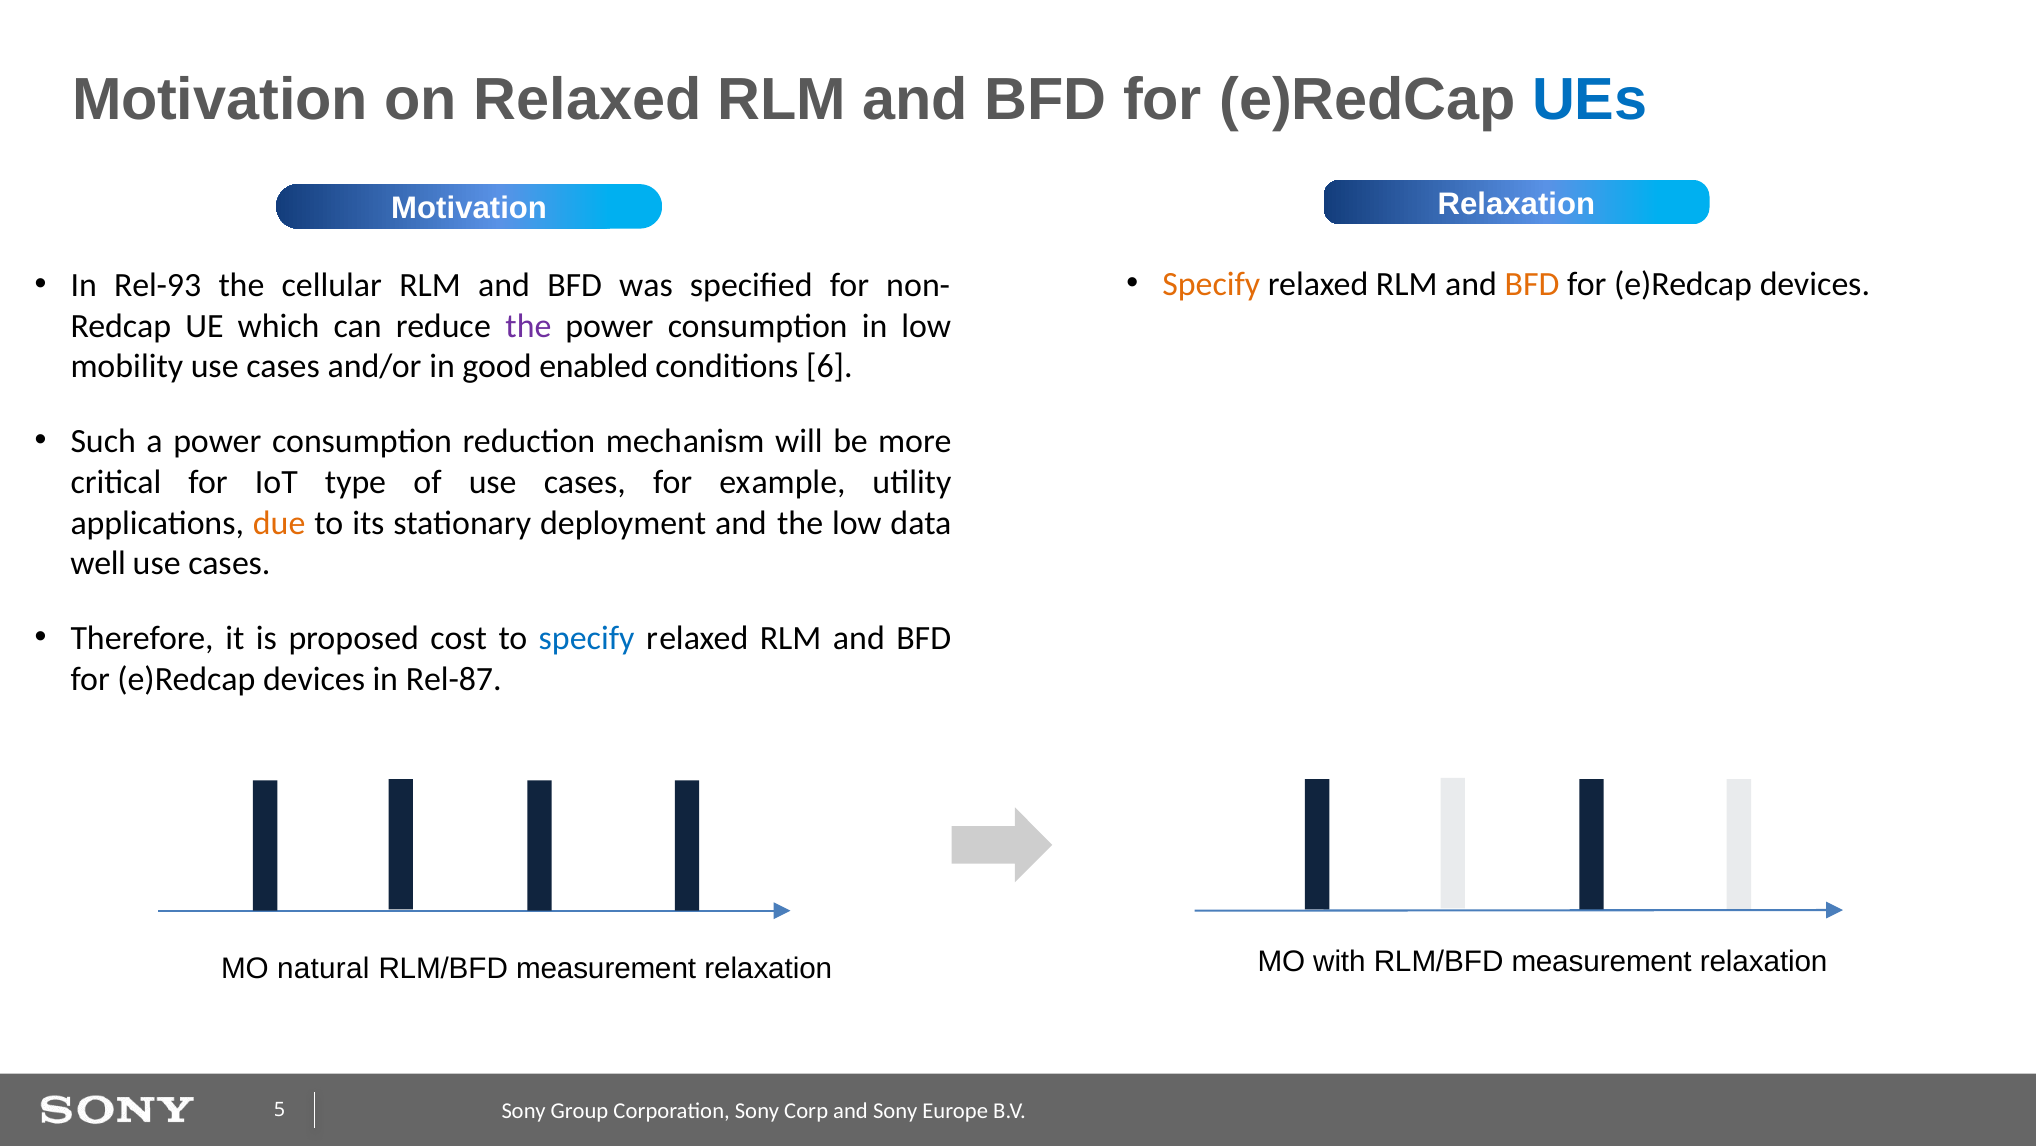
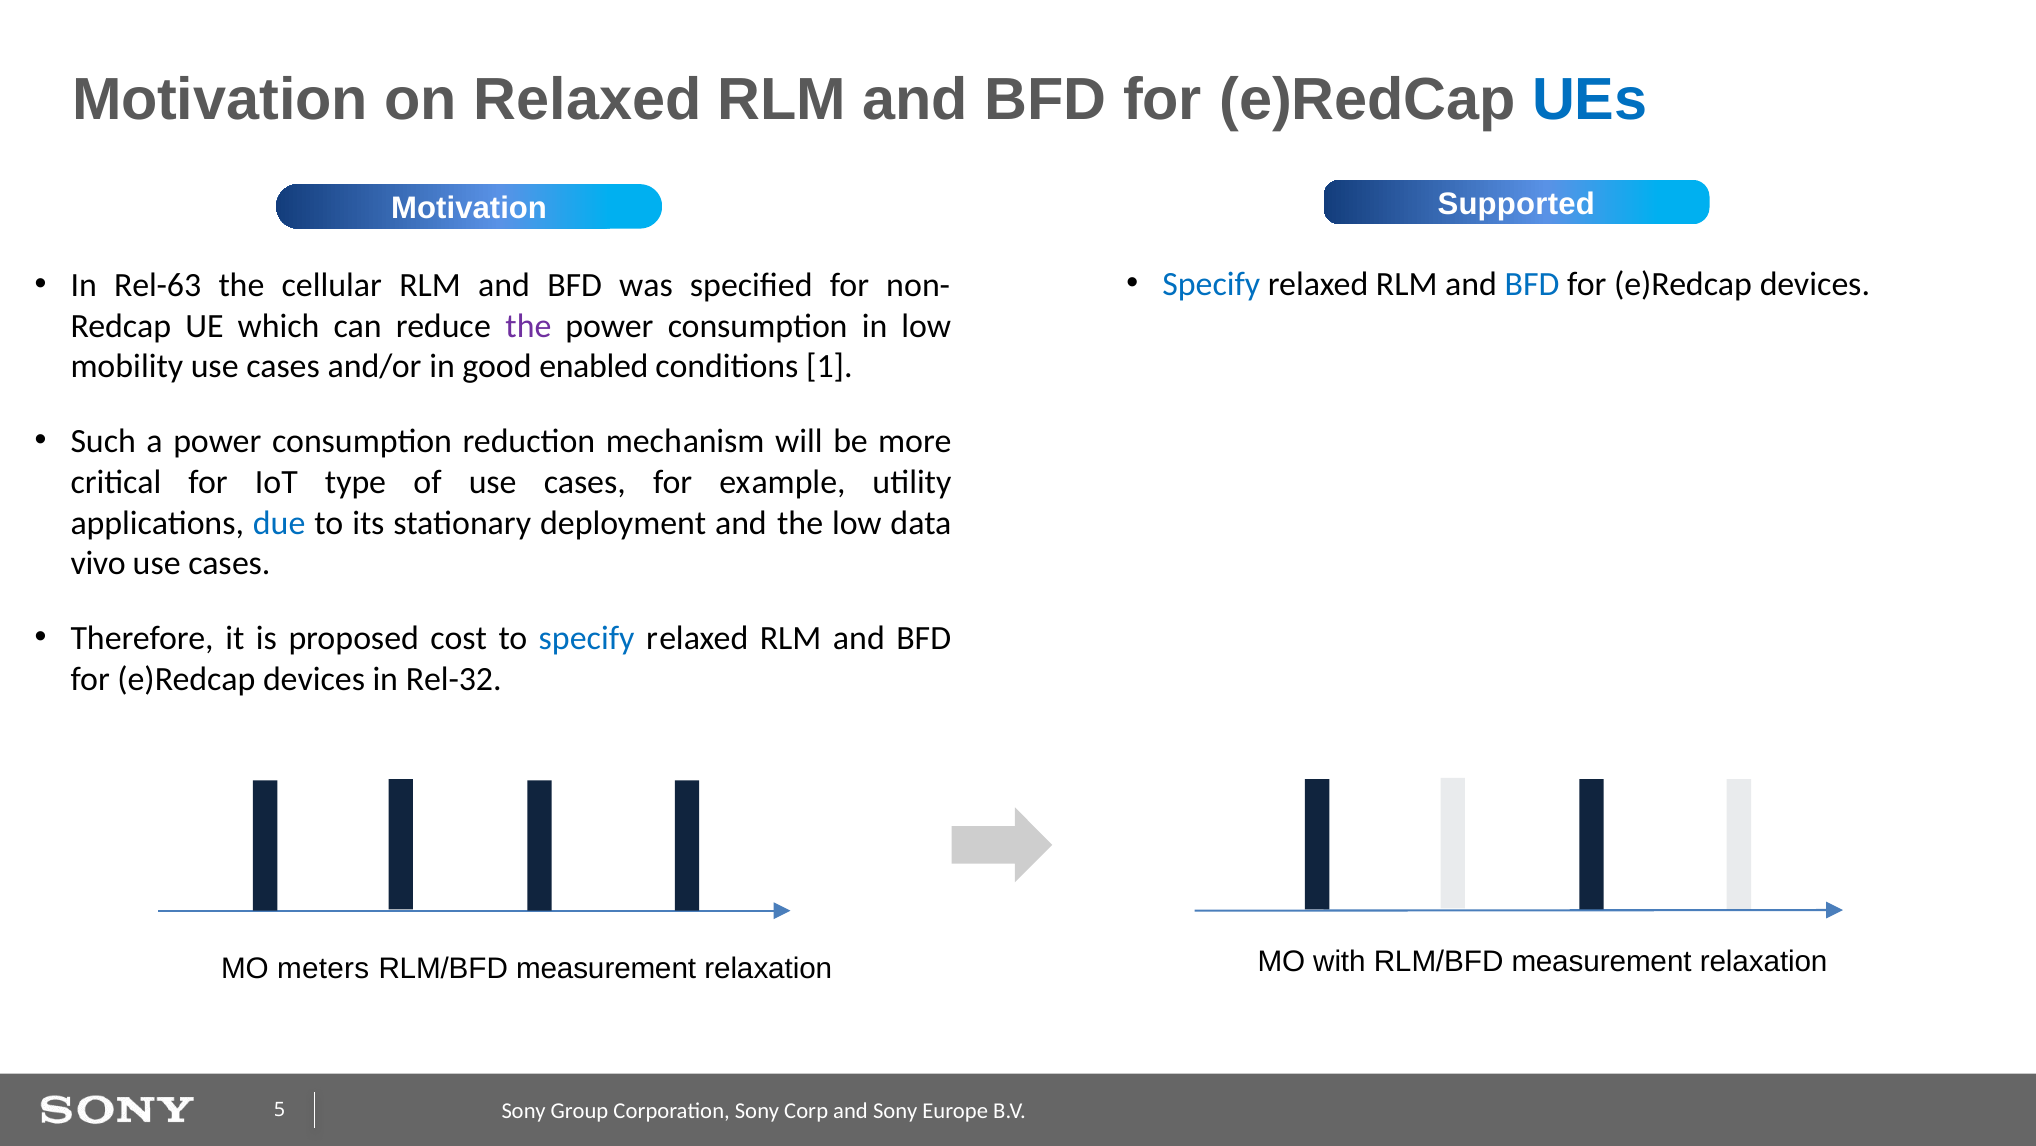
Motivation Relaxation: Relaxation -> Supported
Specify at (1211, 284) colour: orange -> blue
BFD at (1532, 284) colour: orange -> blue
Rel-93: Rel-93 -> Rel-63
6: 6 -> 1
due colour: orange -> blue
well: well -> vivo
Rel-87: Rel-87 -> Rel-32
natural: natural -> meters
